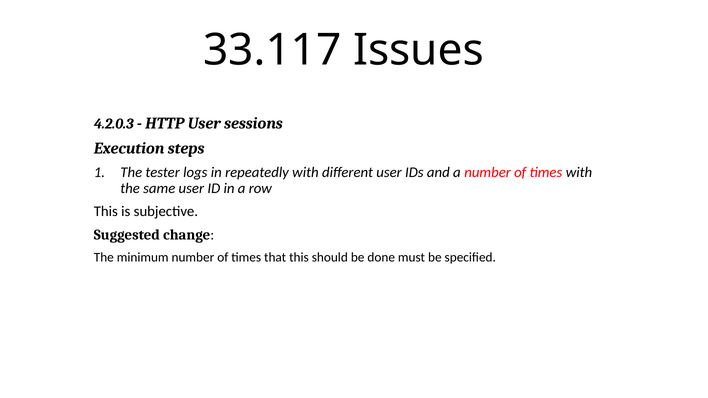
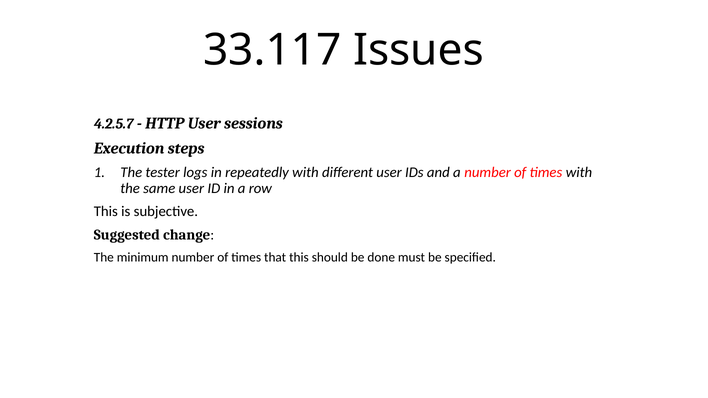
4.2.0.3: 4.2.0.3 -> 4.2.5.7
